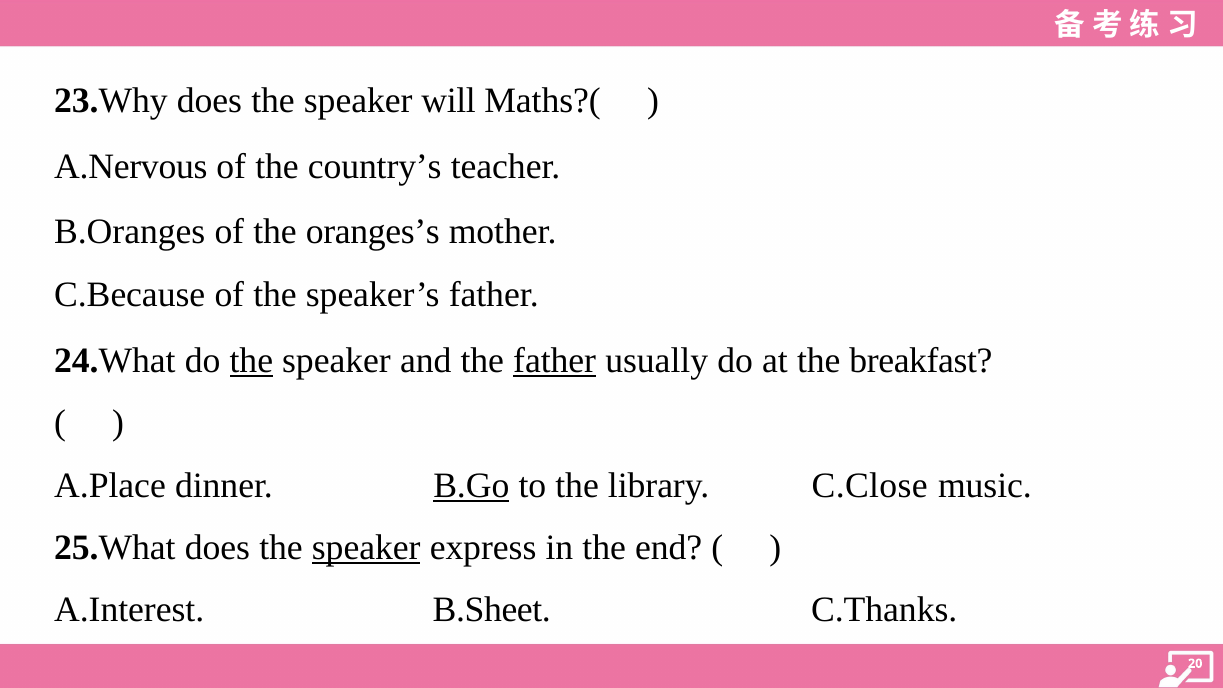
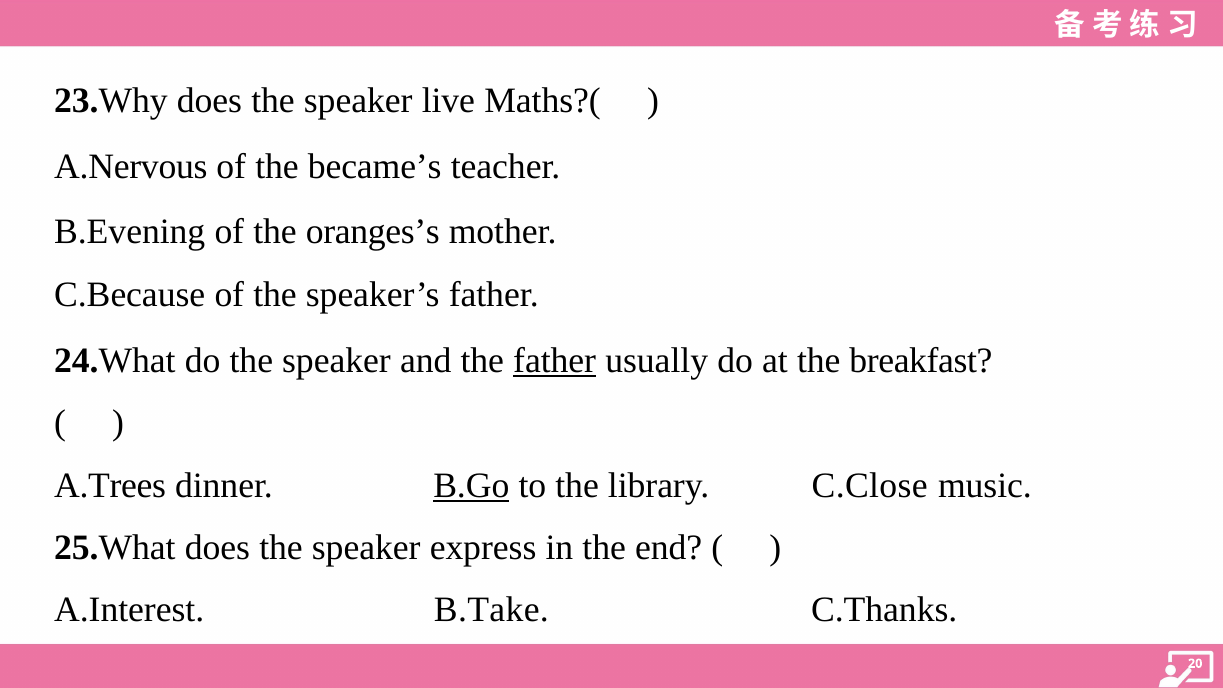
will: will -> live
country’s: country’s -> became’s
B.Oranges: B.Oranges -> B.Evening
the at (251, 361) underline: present -> none
A.Place: A.Place -> A.Trees
speaker at (366, 548) underline: present -> none
B.Sheet: B.Sheet -> B.Take
